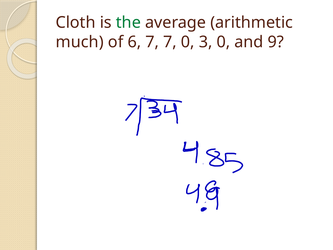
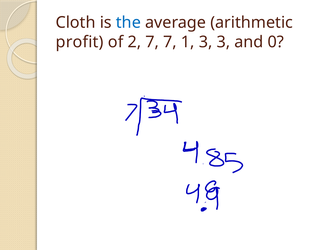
the colour: green -> blue
much: much -> profit
6: 6 -> 2
7 0: 0 -> 1
3 0: 0 -> 3
9: 9 -> 0
